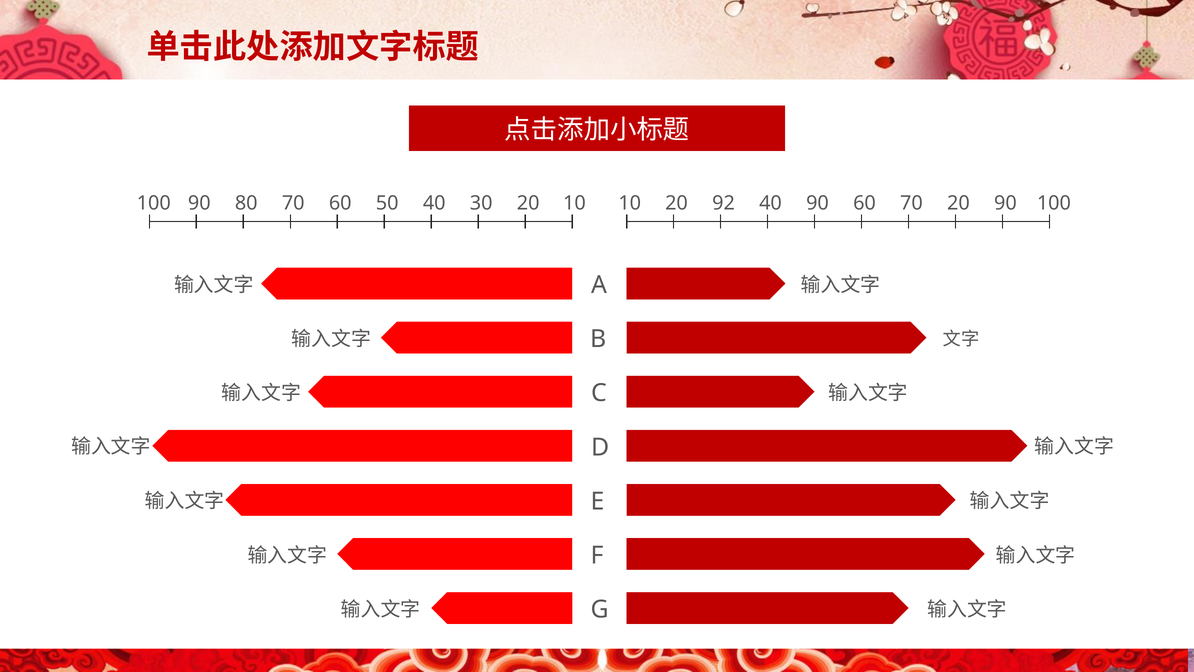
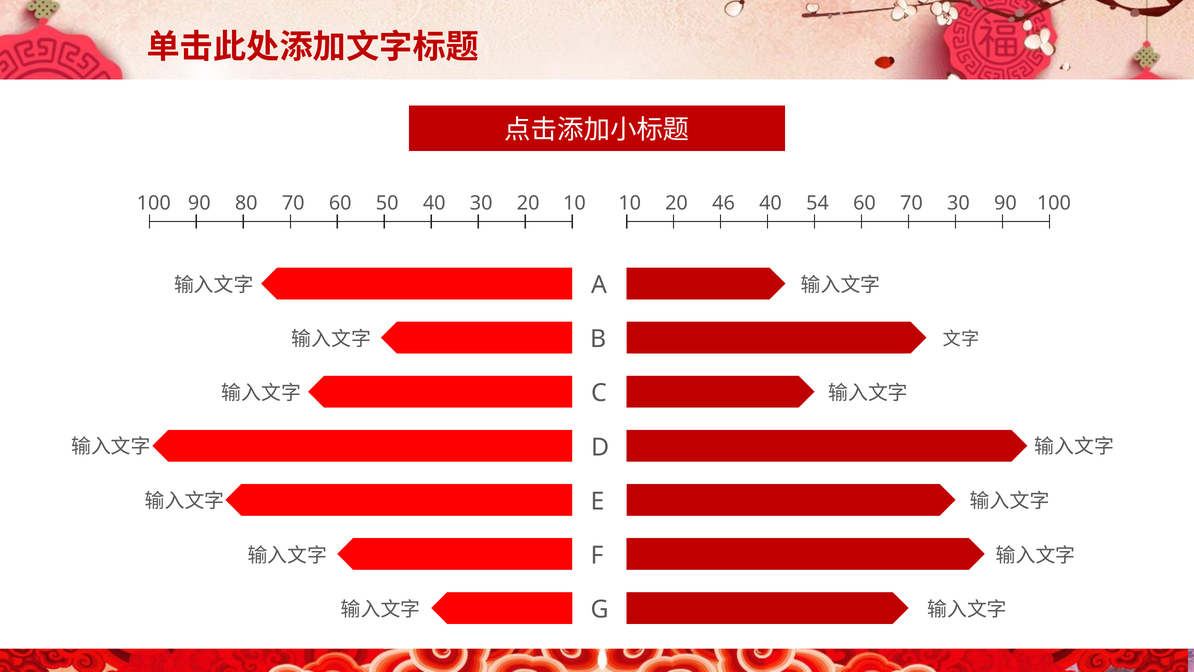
92: 92 -> 46
40 90: 90 -> 54
70 20: 20 -> 30
